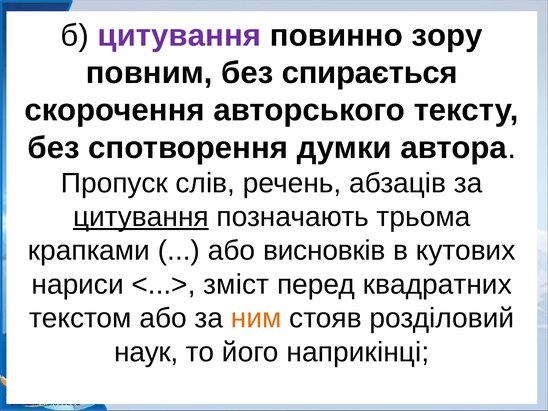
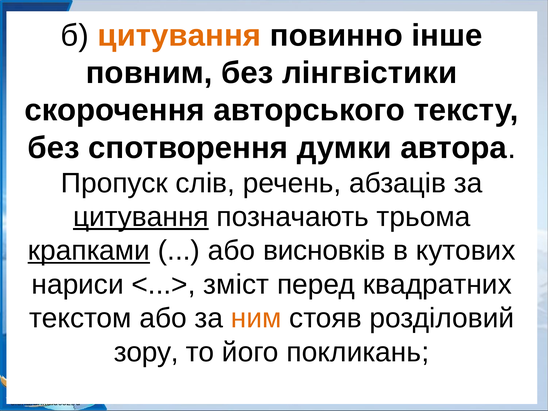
цитування at (179, 35) colour: purple -> orange
зору: зору -> інше
спирається: спирається -> лінгвістики
крапками underline: none -> present
наук: наук -> зору
наприкінці: наприкінці -> покликань
